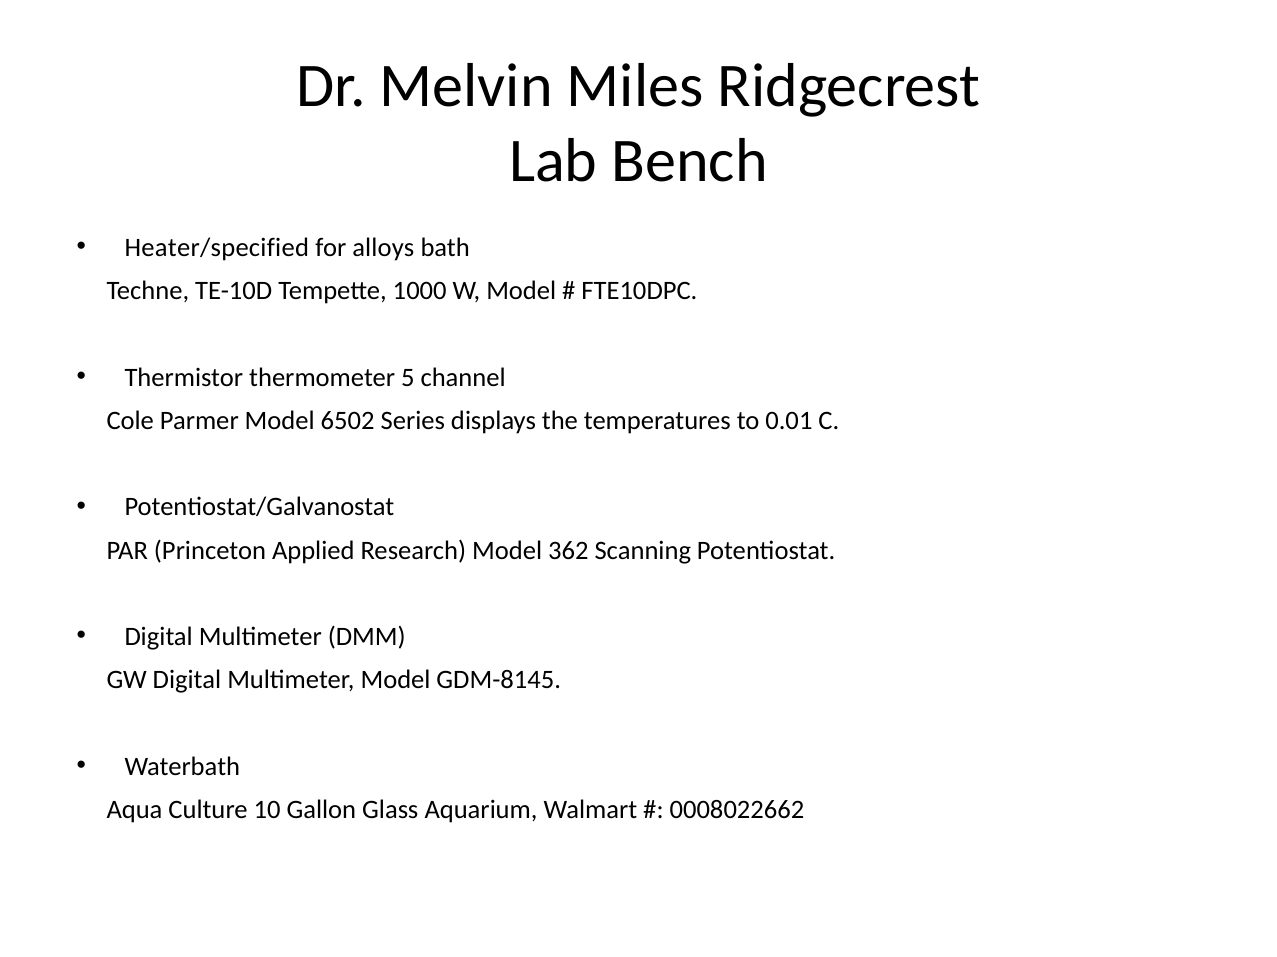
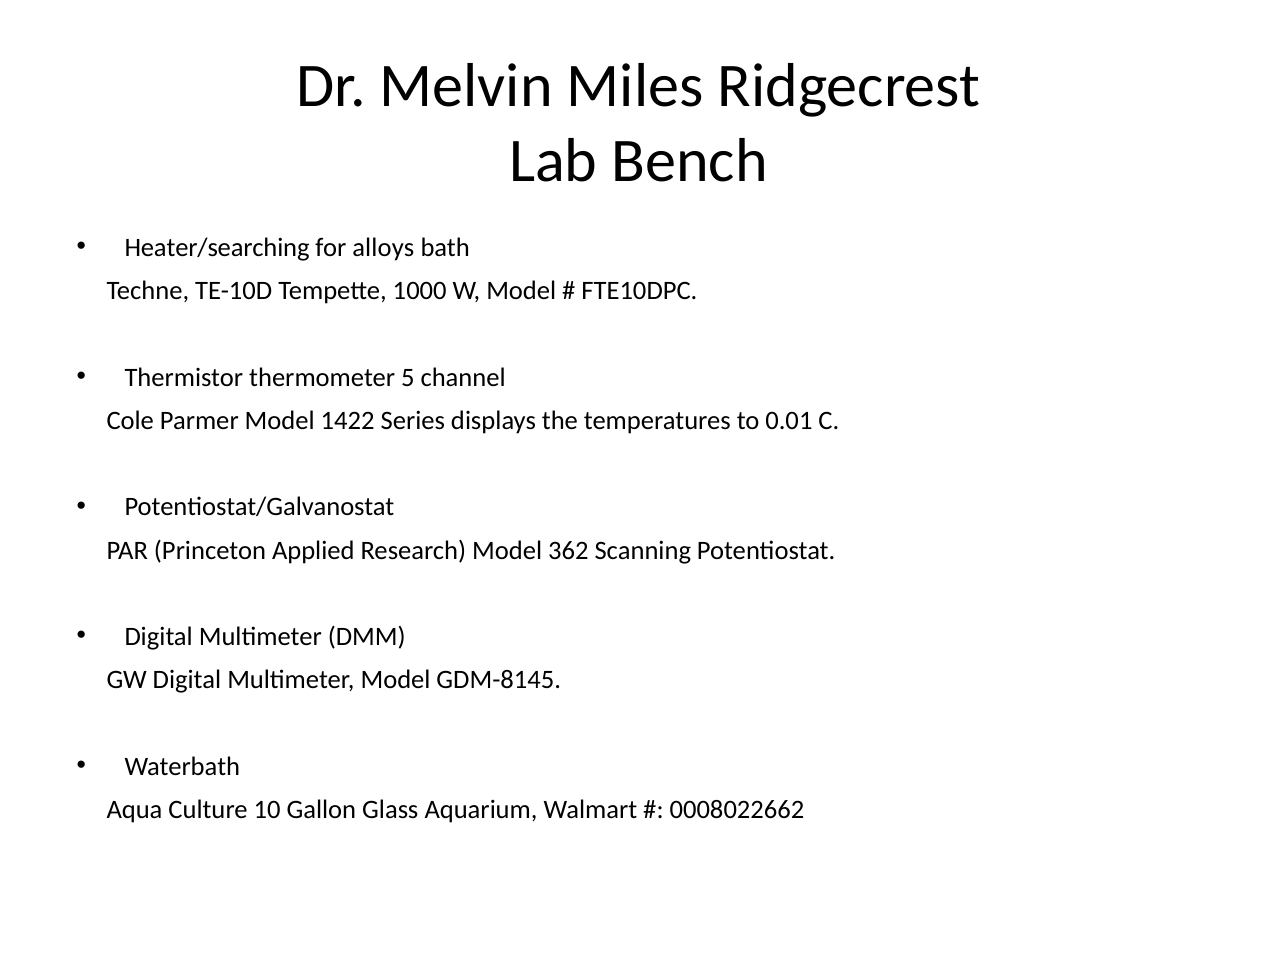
Heater/specified: Heater/specified -> Heater/searching
6502: 6502 -> 1422
